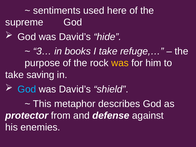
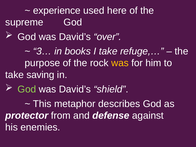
sentiments: sentiments -> experience
hide: hide -> over
God at (27, 89) colour: light blue -> light green
